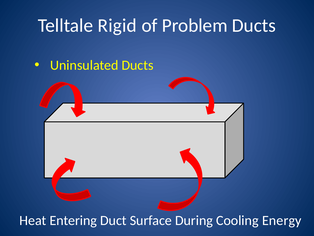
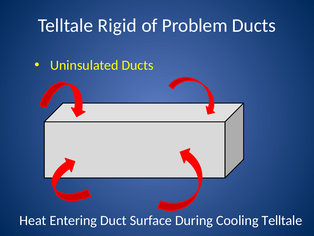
Cooling Energy: Energy -> Telltale
